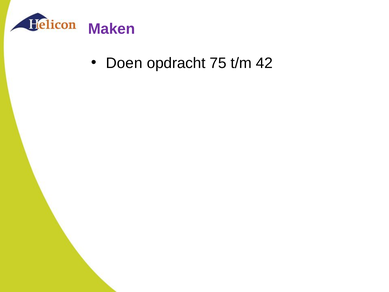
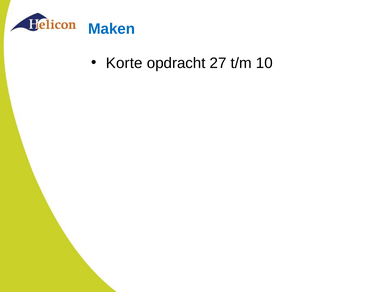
Maken colour: purple -> blue
Doen: Doen -> Korte
75: 75 -> 27
42: 42 -> 10
